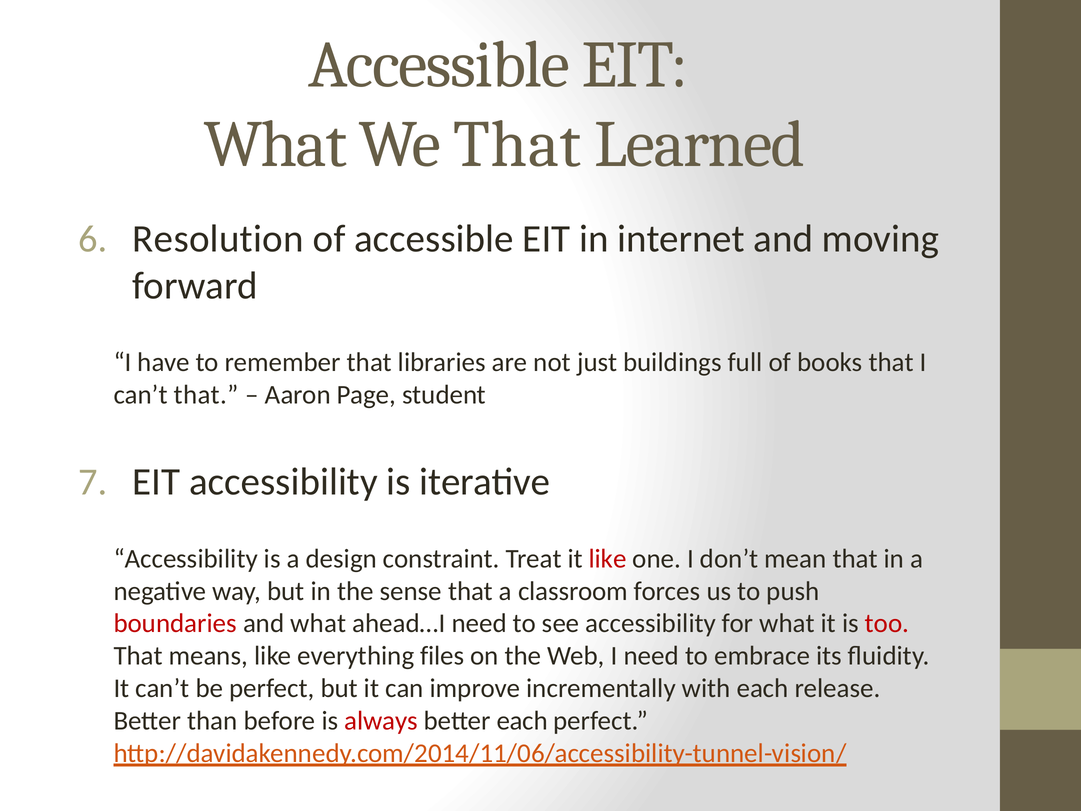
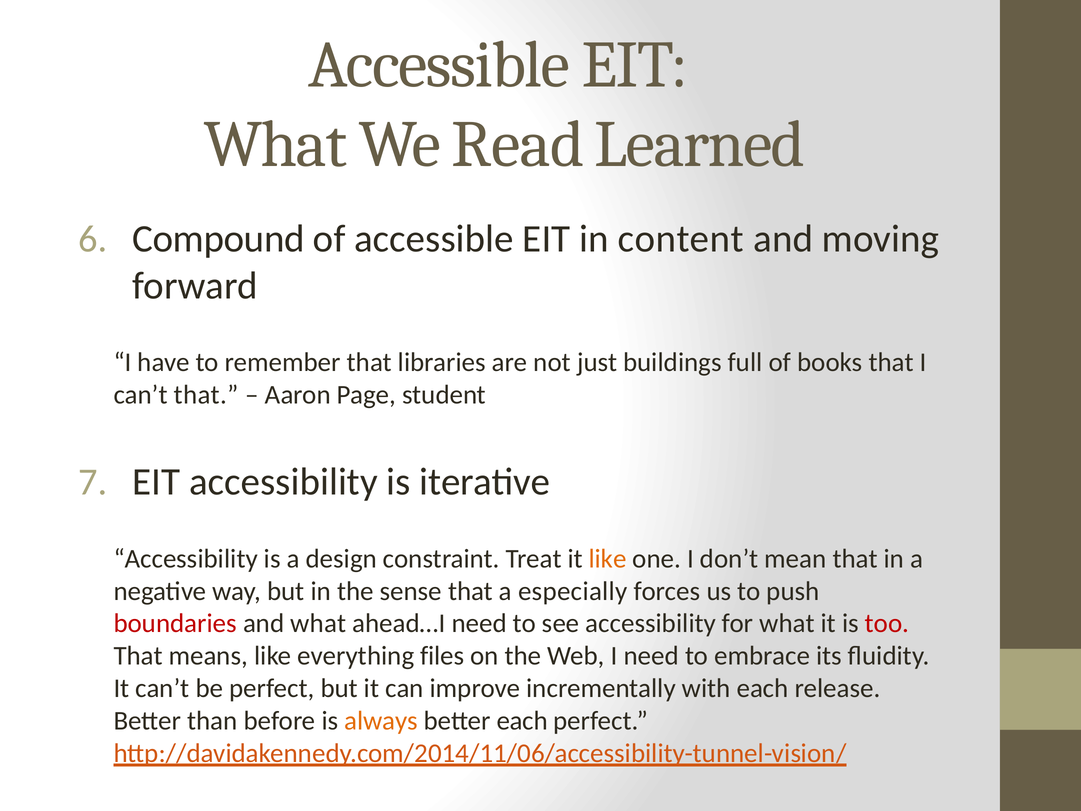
We That: That -> Read
Resolution: Resolution -> Compound
internet: internet -> content
like at (608, 559) colour: red -> orange
classroom: classroom -> especially
always colour: red -> orange
